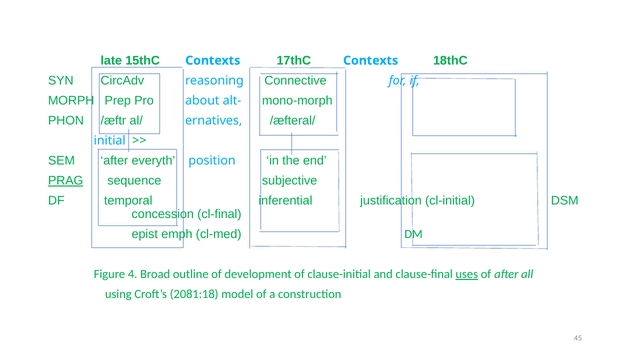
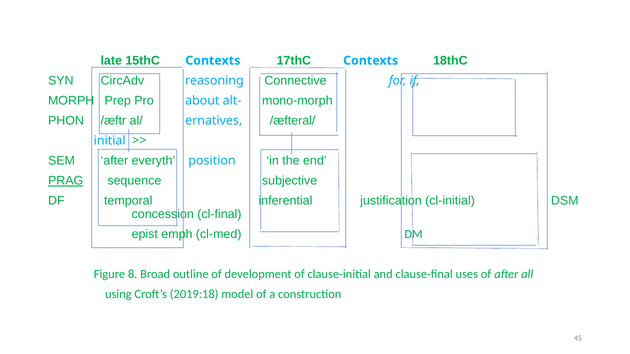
4: 4 -> 8
uses underline: present -> none
2081:18: 2081:18 -> 2019:18
